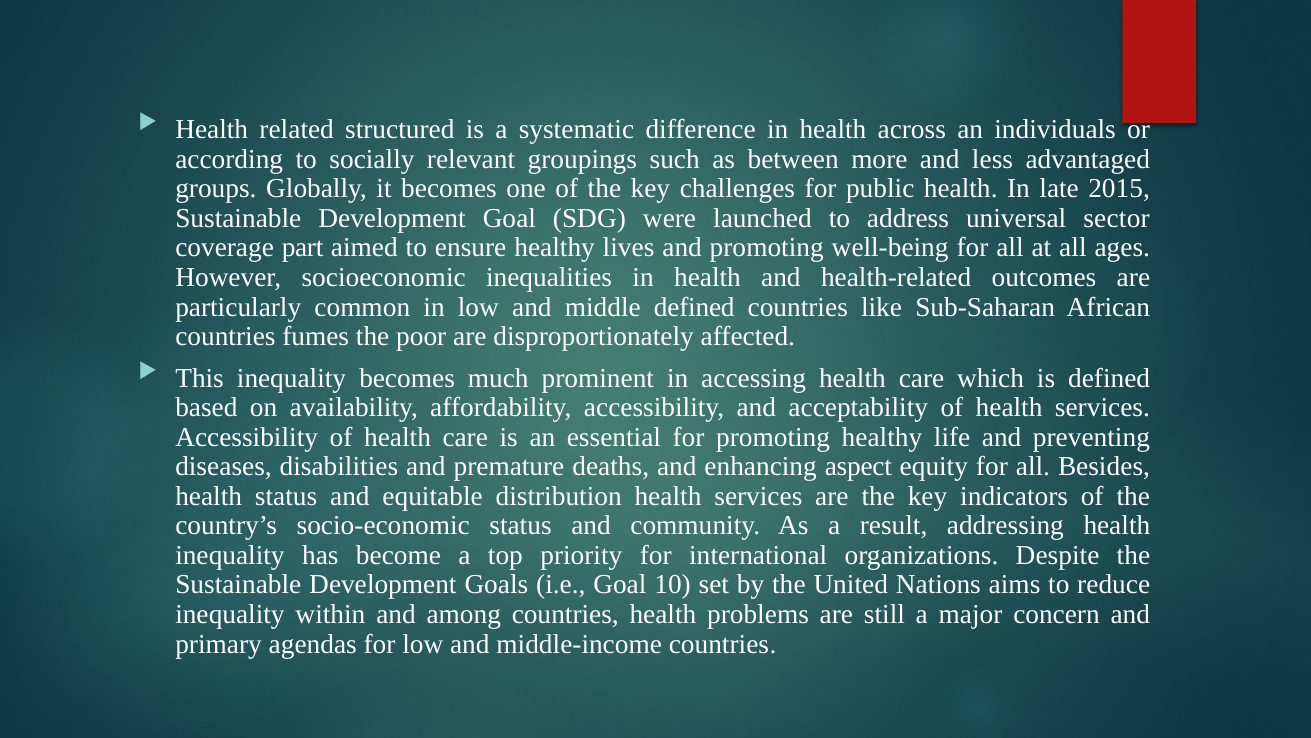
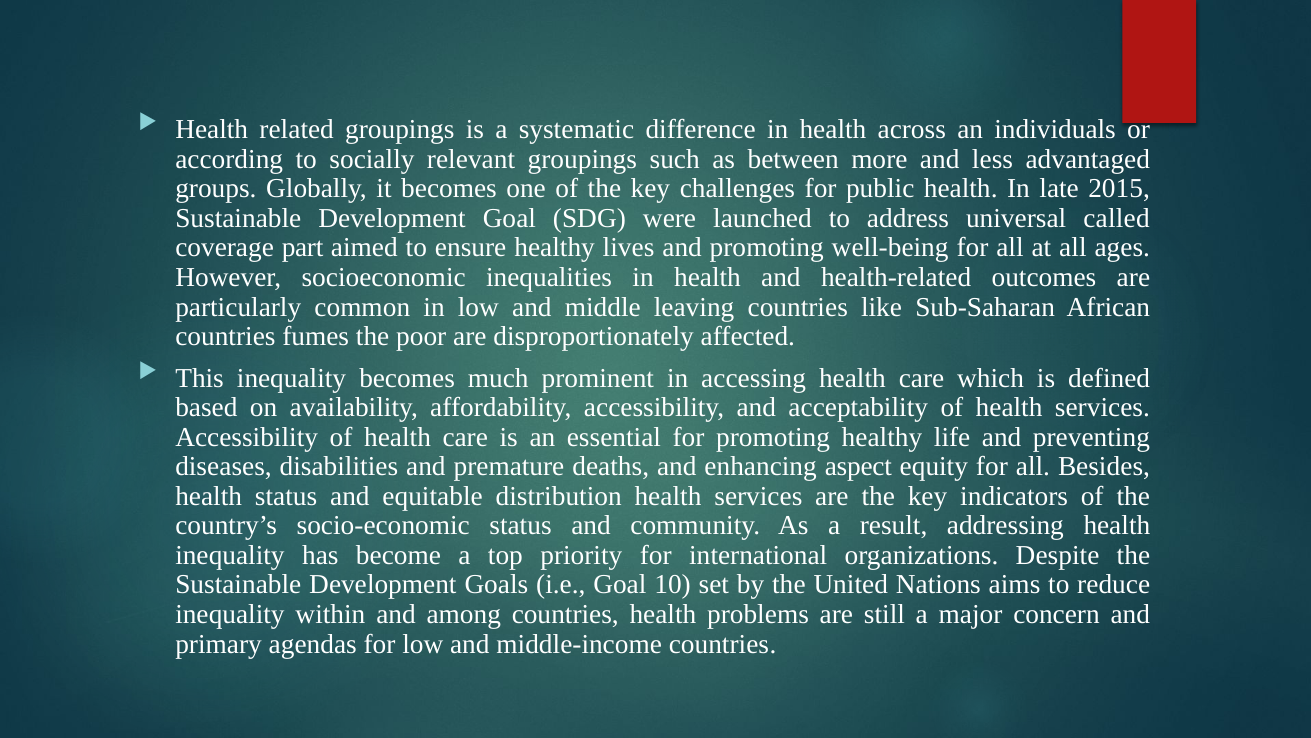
related structured: structured -> groupings
sector: sector -> called
middle defined: defined -> leaving
